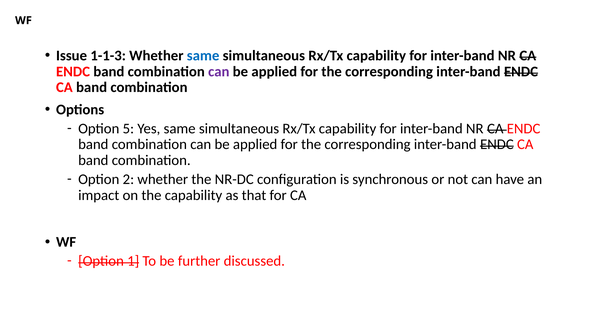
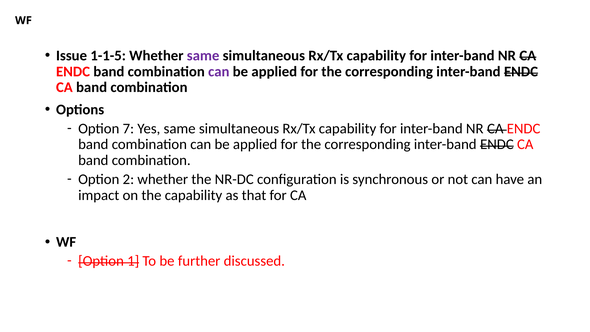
1-1-3: 1-1-3 -> 1-1-5
same at (203, 56) colour: blue -> purple
5: 5 -> 7
